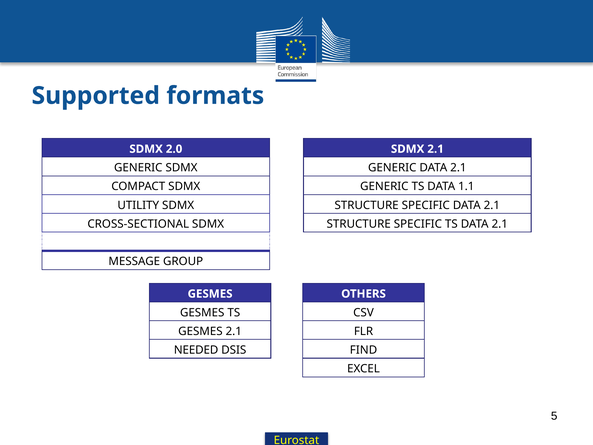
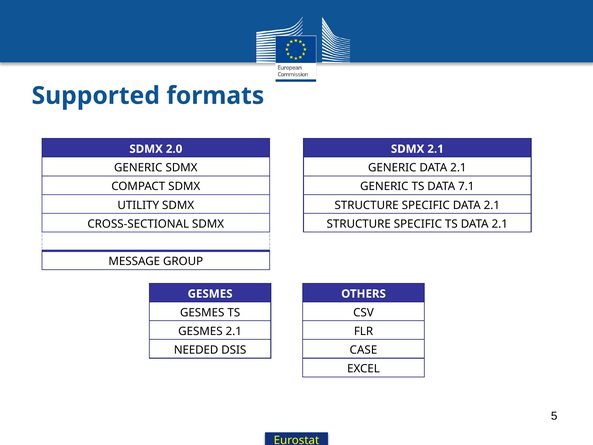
1.1: 1.1 -> 7.1
FIND: FIND -> CASE
